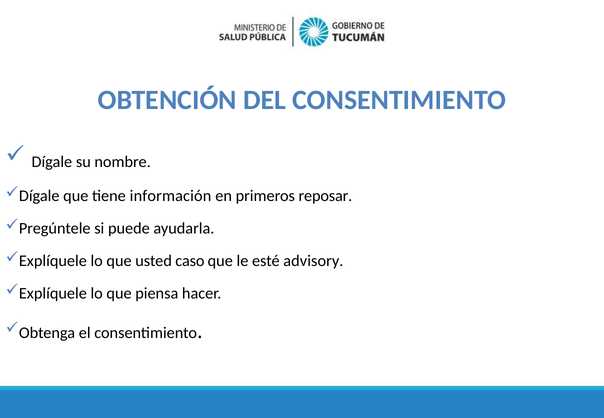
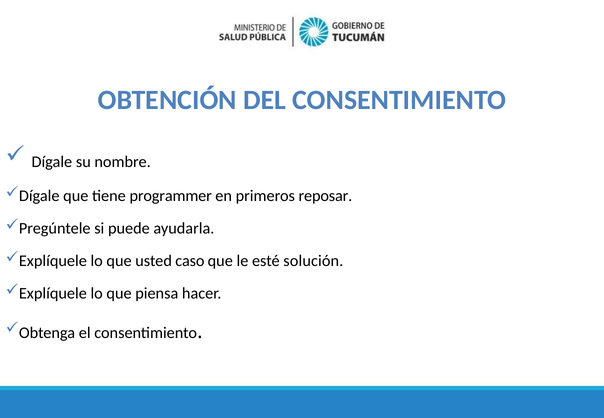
información: información -> programmer
advisory: advisory -> solución
